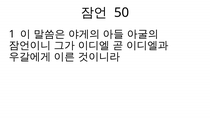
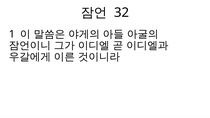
50: 50 -> 32
